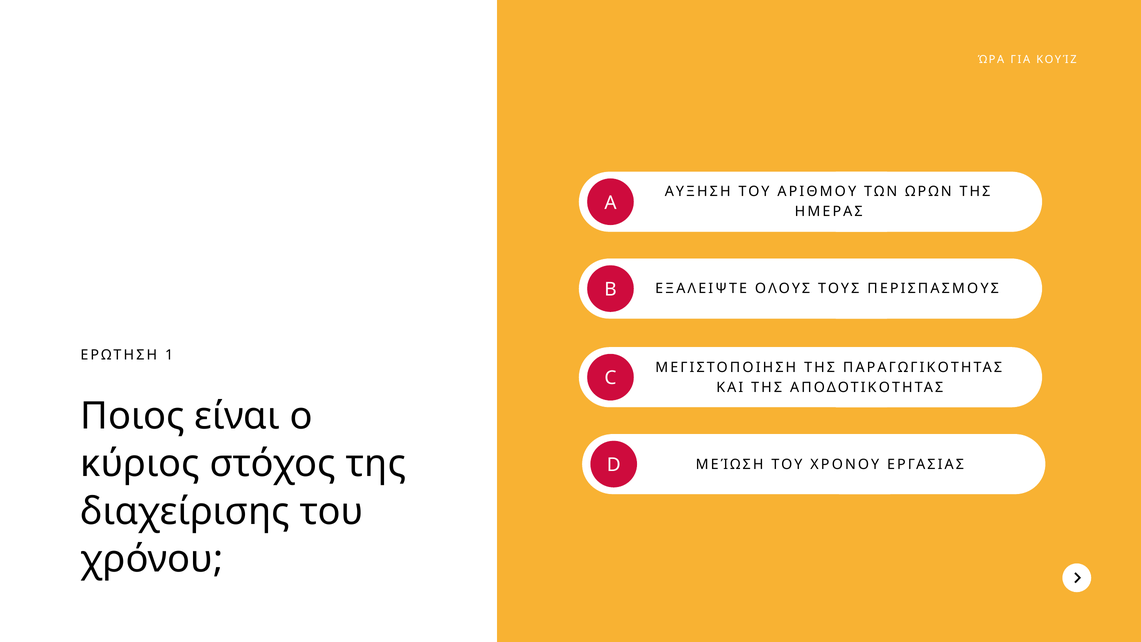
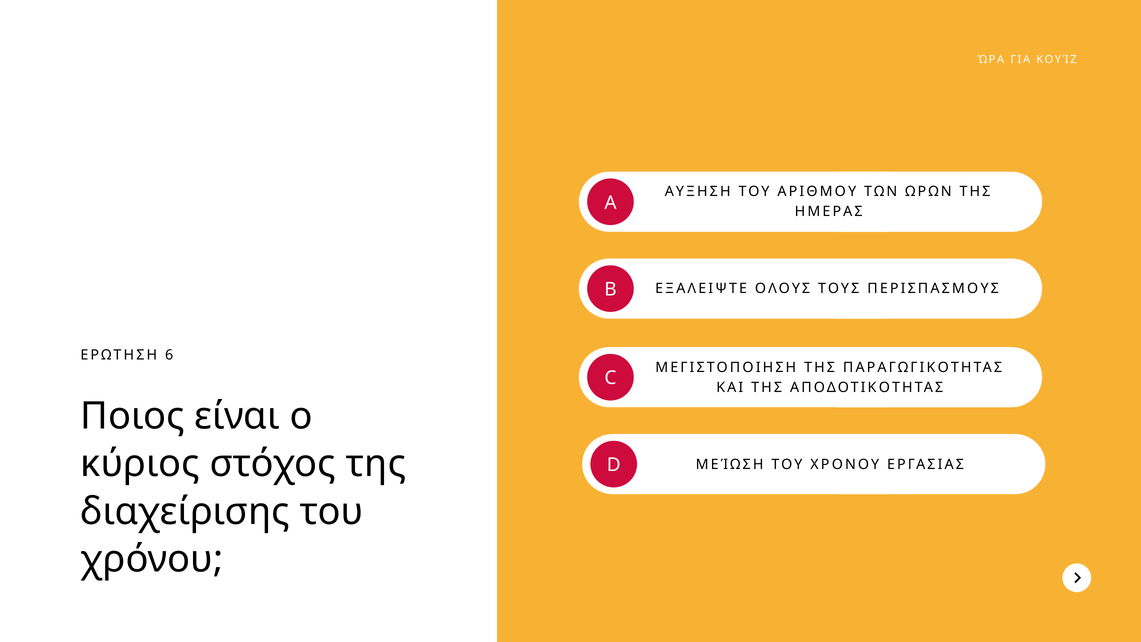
1: 1 -> 6
